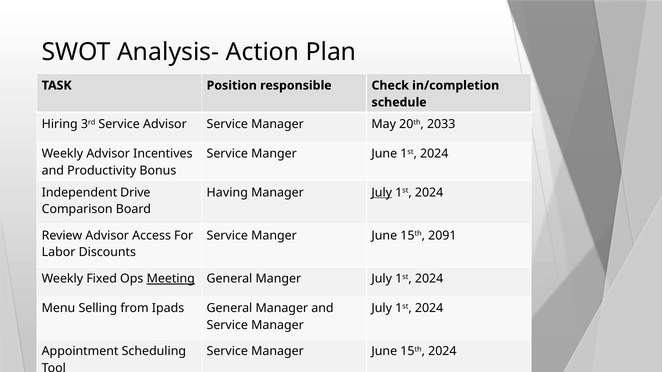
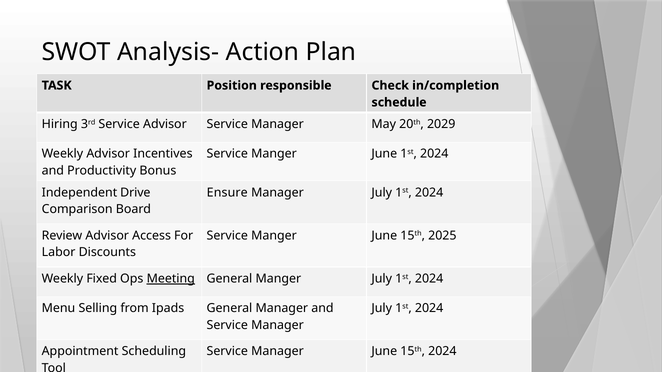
2033: 2033 -> 2029
Having: Having -> Ensure
July at (382, 193) underline: present -> none
2091: 2091 -> 2025
